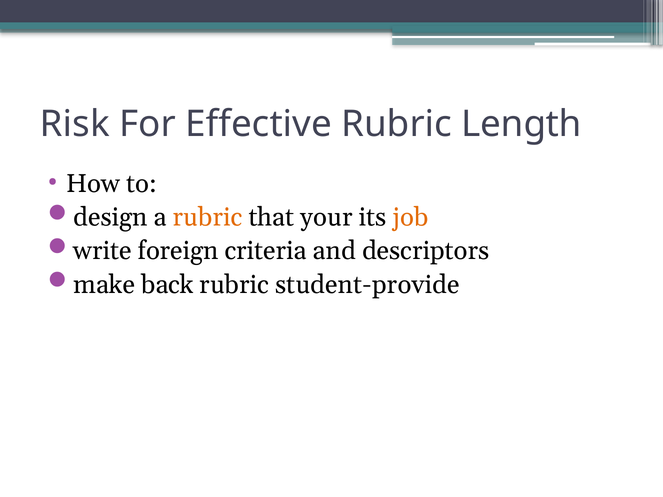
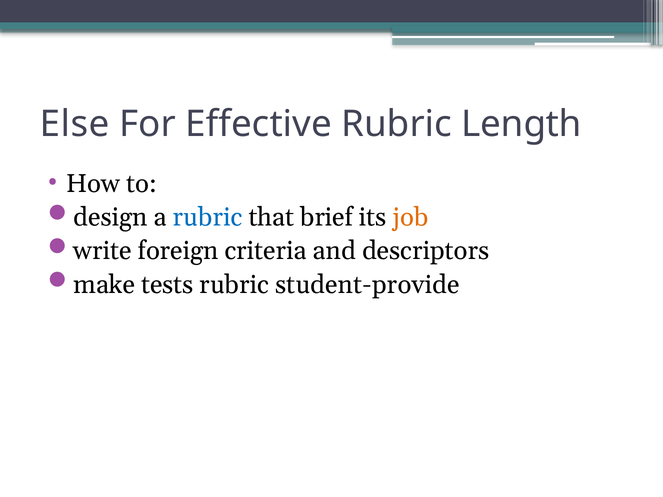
Risk: Risk -> Else
rubric at (208, 217) colour: orange -> blue
your: your -> brief
back: back -> tests
